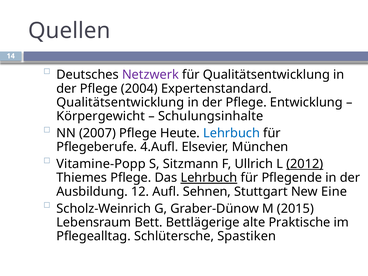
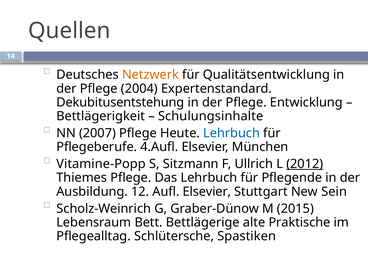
Netzwerk colour: purple -> orange
Qualitätsentwicklung at (120, 102): Qualitätsentwicklung -> Dekubitusentstehung
Körpergewicht: Körpergewicht -> Bettlägerigkeit
Lehrbuch at (209, 178) underline: present -> none
Aufl Sehnen: Sehnen -> Elsevier
Eine: Eine -> Sein
